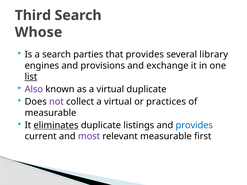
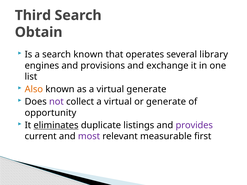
Whose: Whose -> Obtain
search parties: parties -> known
that provides: provides -> operates
list underline: present -> none
Also colour: purple -> orange
virtual duplicate: duplicate -> generate
or practices: practices -> generate
measurable at (50, 113): measurable -> opportunity
provides at (194, 125) colour: blue -> purple
